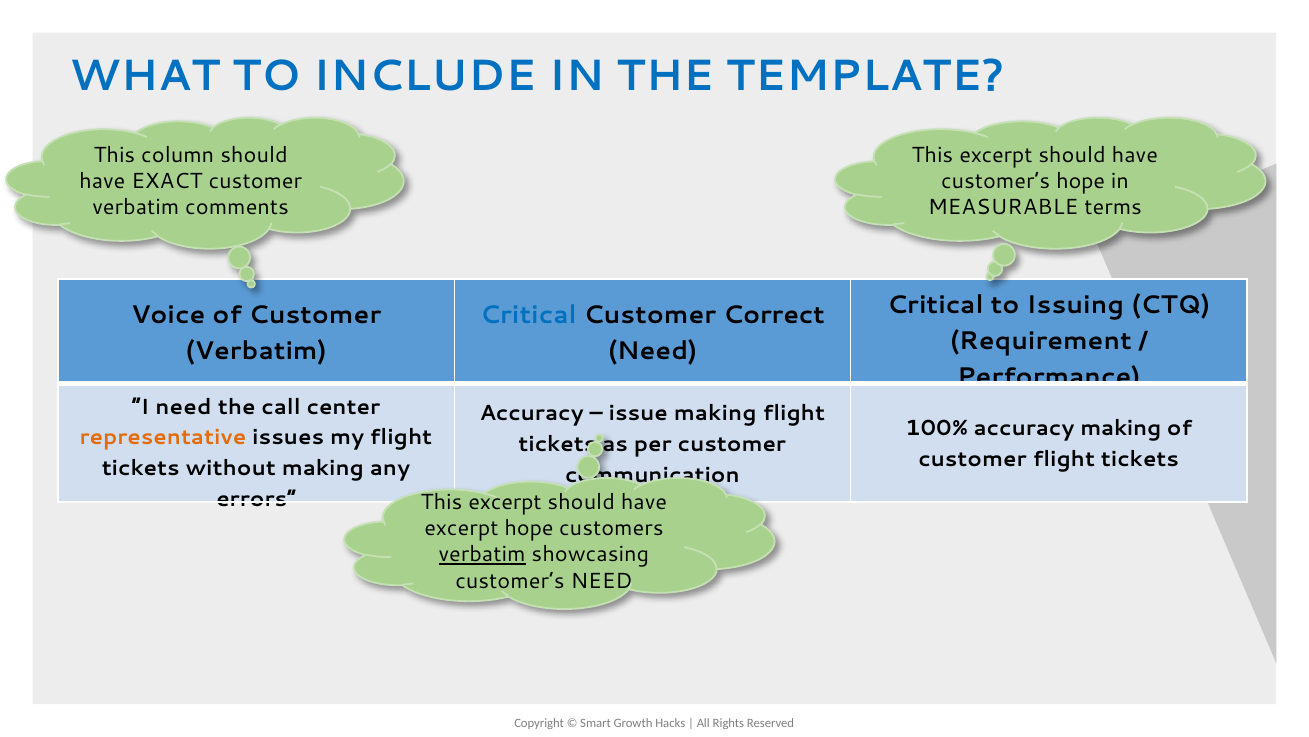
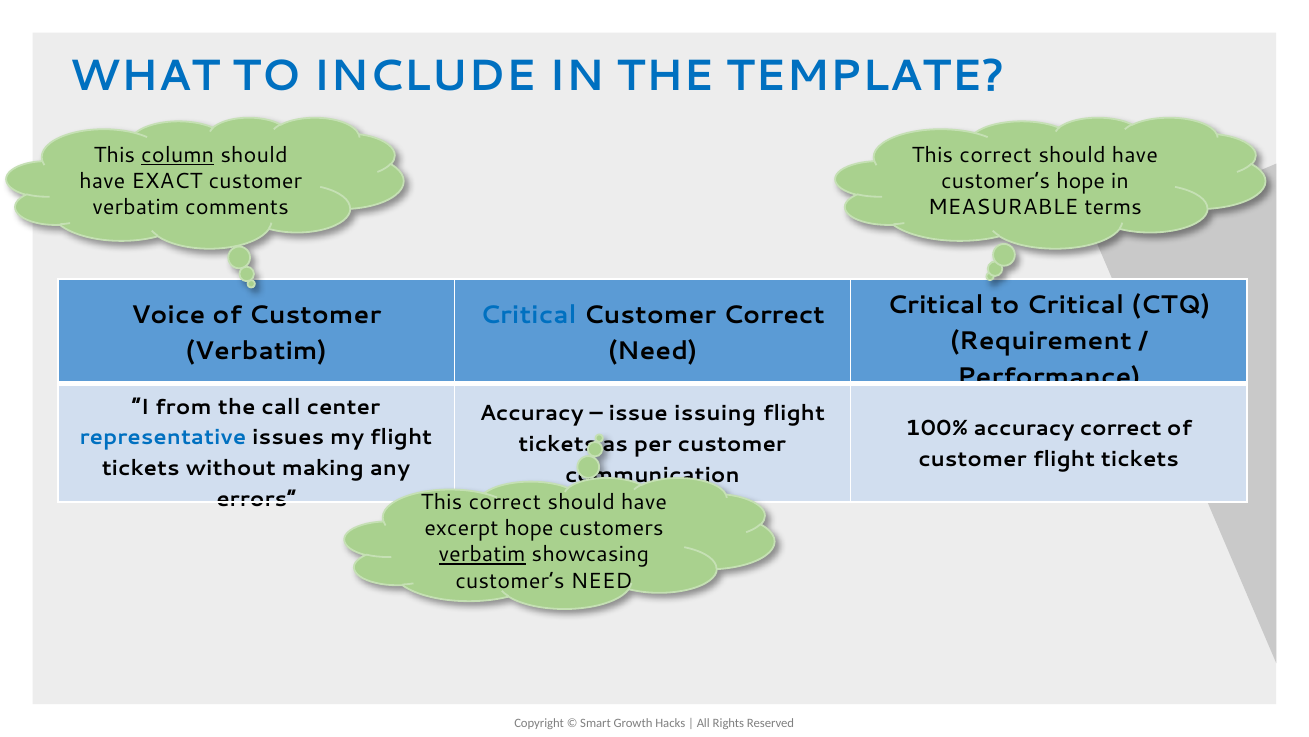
column underline: none -> present
excerpt at (996, 155): excerpt -> correct
to Issuing: Issuing -> Critical
I need: need -> from
issue making: making -> issuing
accuracy making: making -> correct
representative colour: orange -> blue
excerpt at (505, 502): excerpt -> correct
